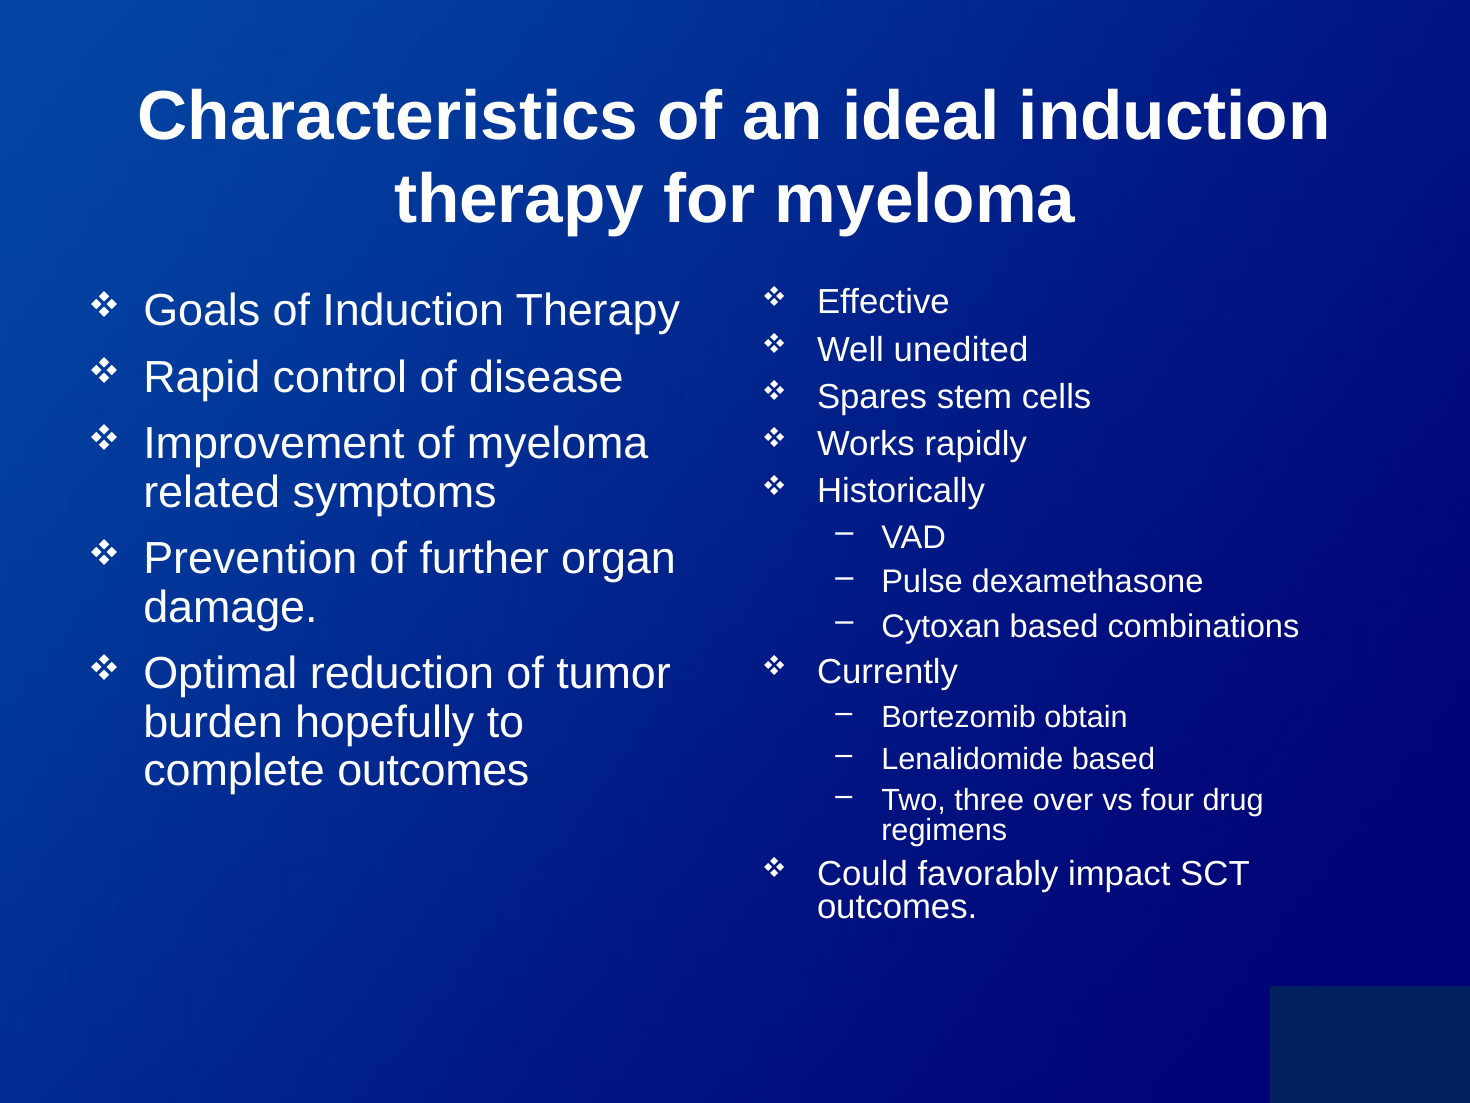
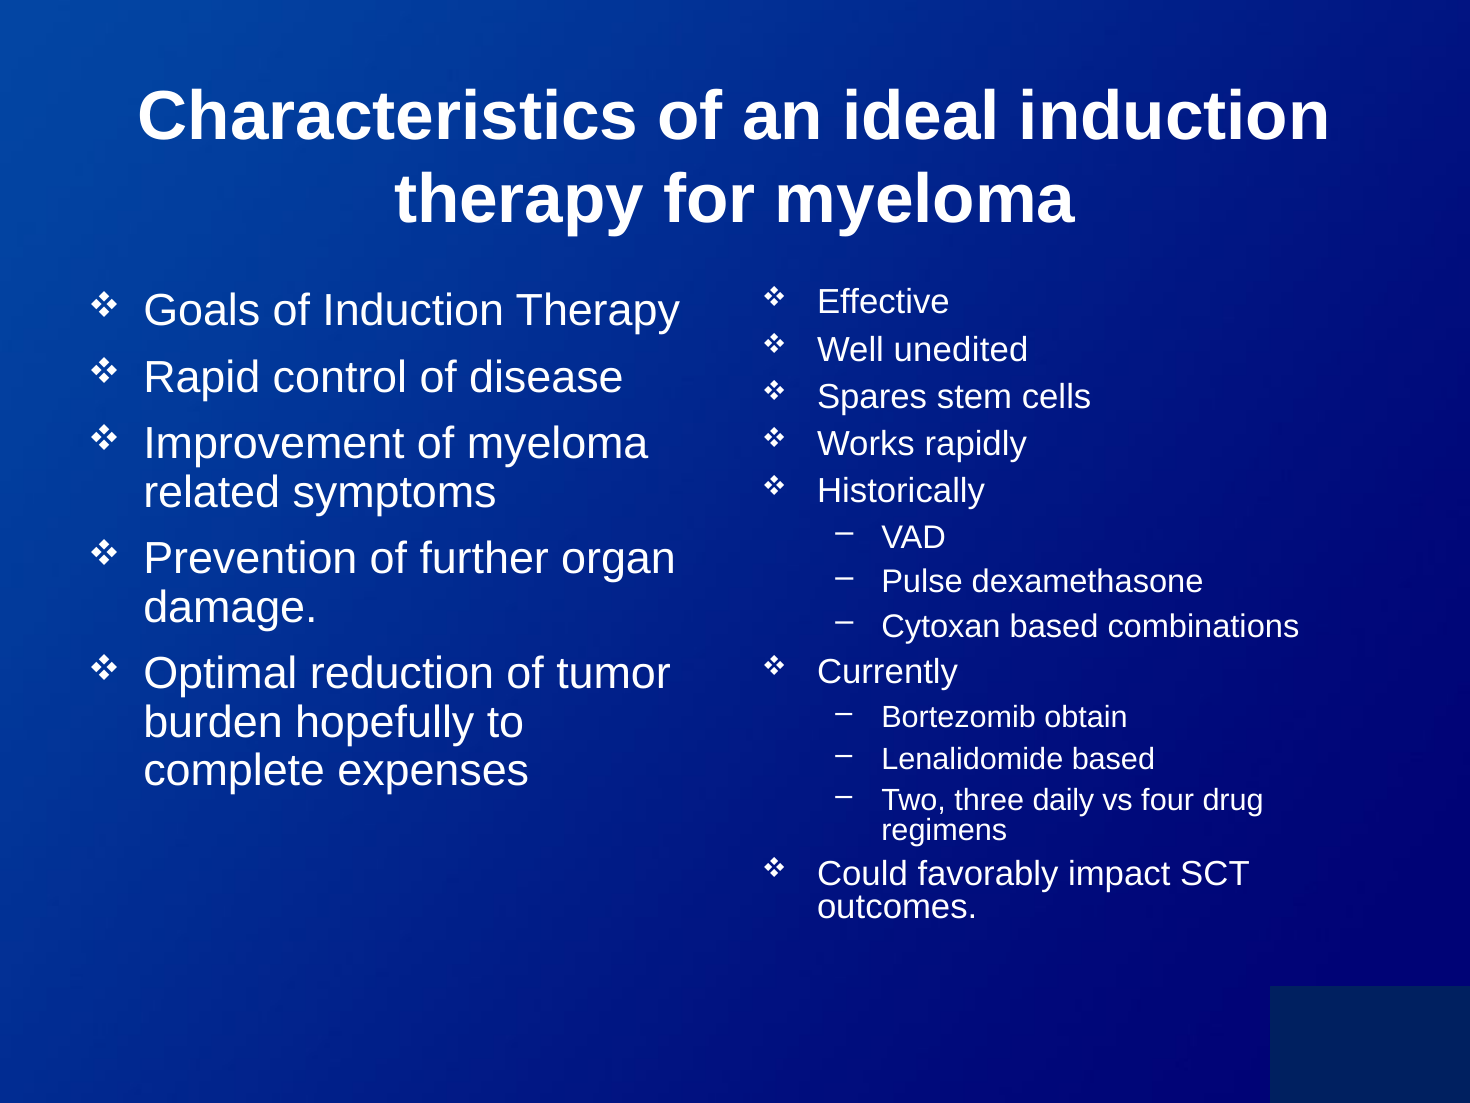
complete outcomes: outcomes -> expenses
over: over -> daily
